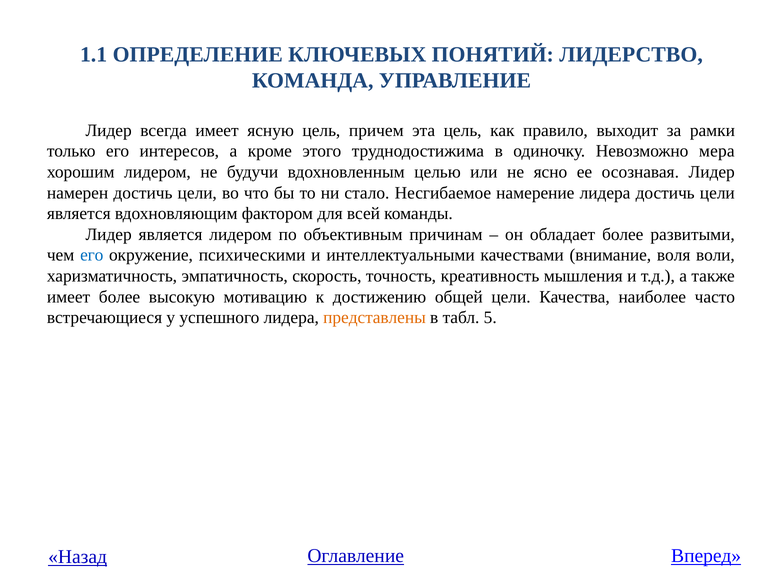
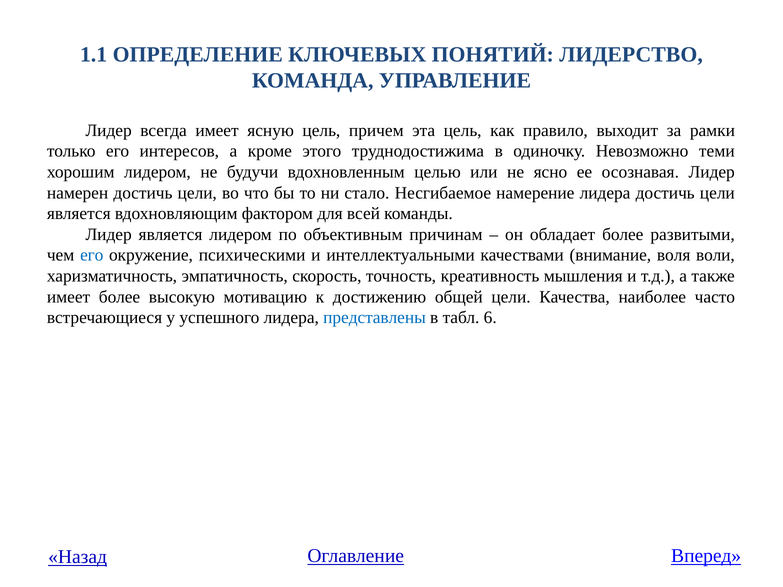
мера: мера -> теми
представлены colour: orange -> blue
5: 5 -> 6
